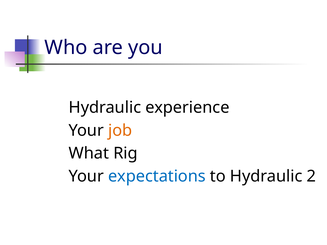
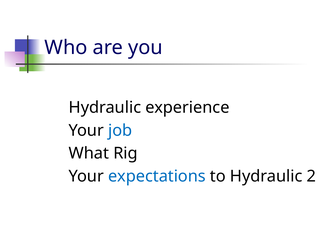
job colour: orange -> blue
